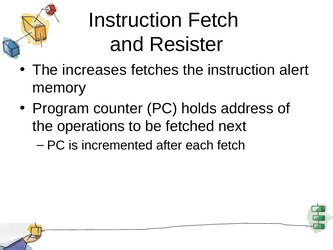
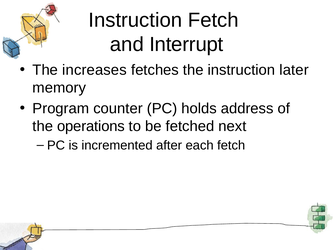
Resister: Resister -> Interrupt
alert: alert -> later
